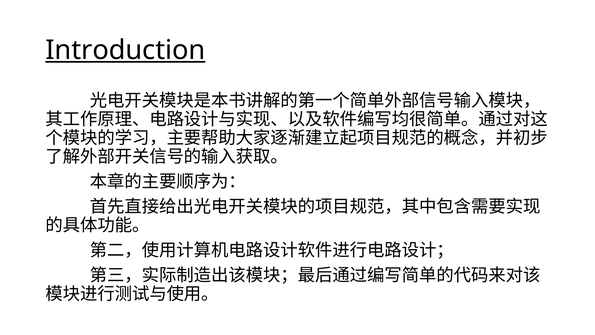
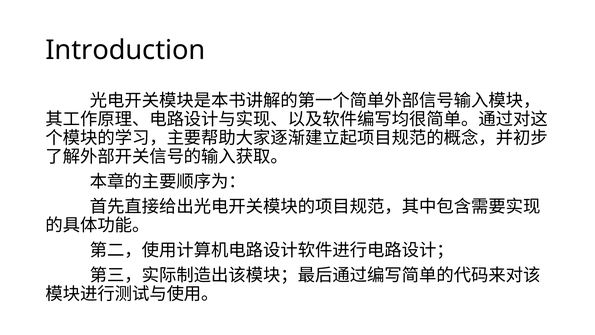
Introduction underline: present -> none
